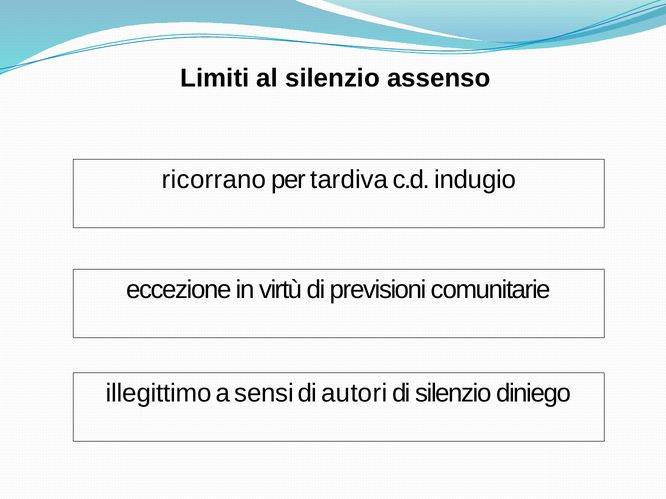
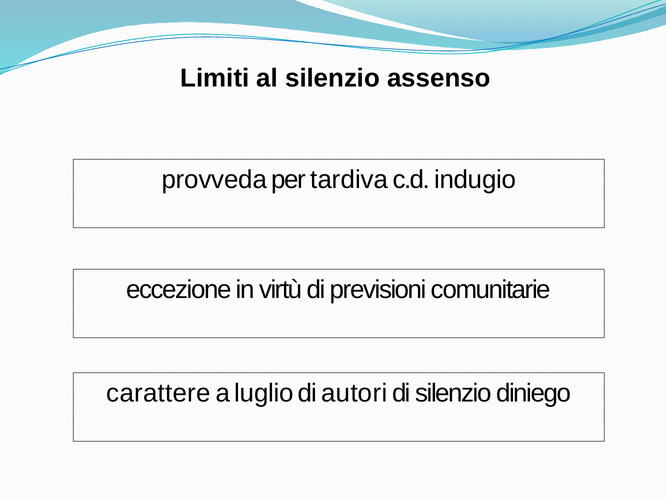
ricorrano: ricorrano -> provveda
illegittimo: illegittimo -> carattere
sensi: sensi -> luglio
